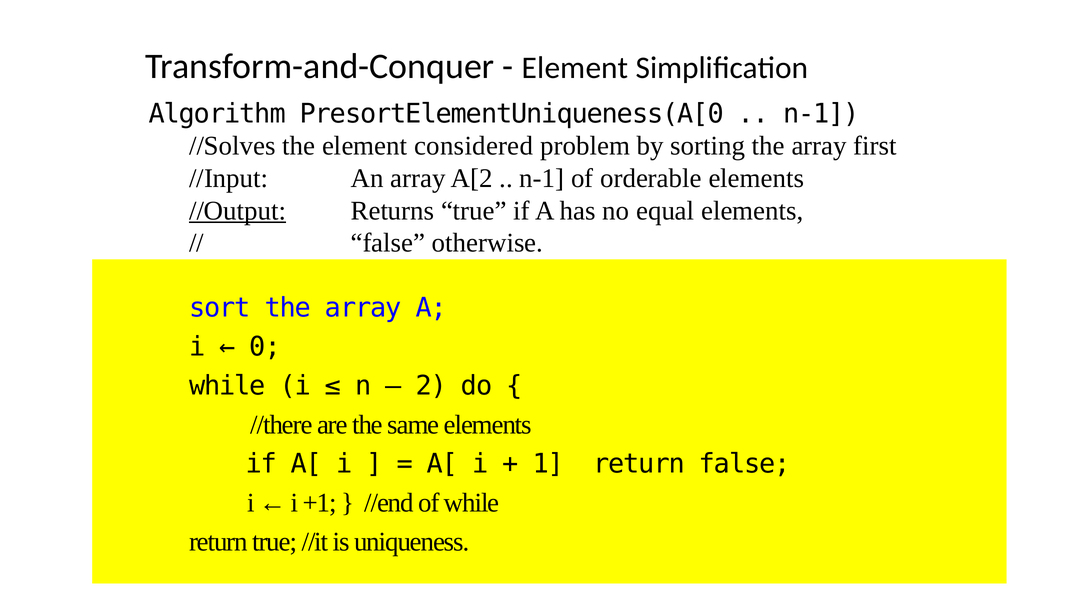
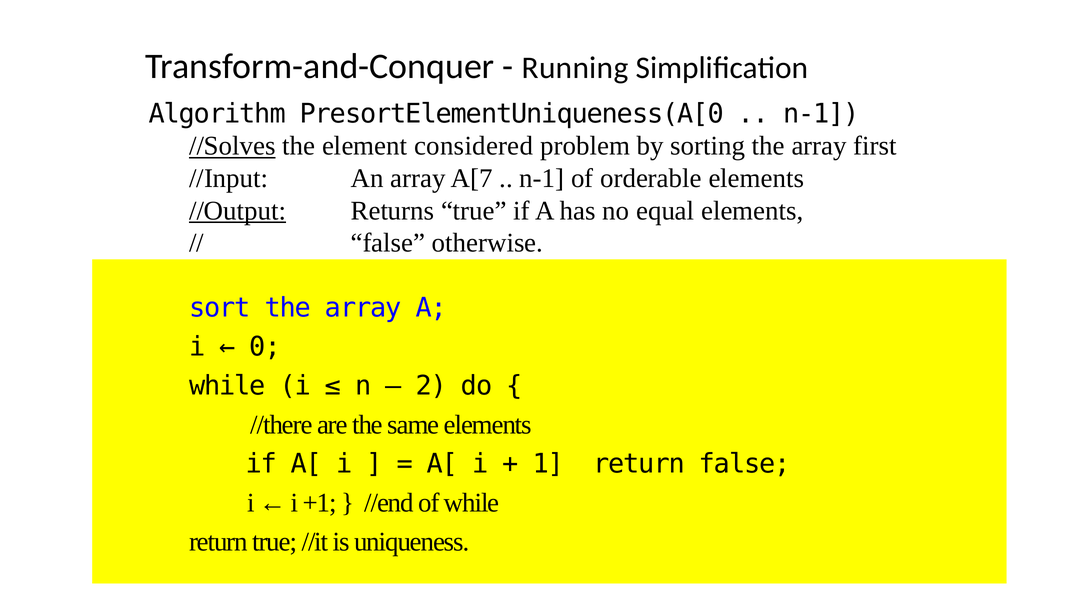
Element at (575, 68): Element -> Running
//Solves underline: none -> present
A[2: A[2 -> A[7
